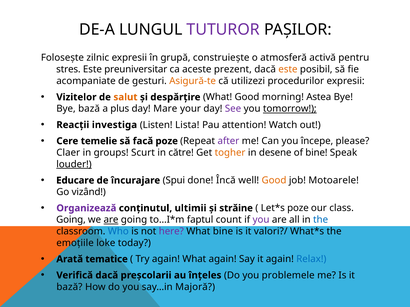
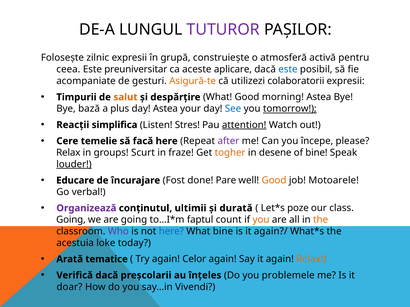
stres: stres -> ceea
prezent: prezent -> aplicare
este at (288, 69) colour: orange -> blue
procedurilor: procedurilor -> colaboratorii
Vizitelor: Vizitelor -> Timpurii
day Mare: Mare -> Astea
See colour: purple -> blue
investiga: investiga -> simplifica
Lista: Lista -> Stres
attention underline: none -> present
facă poze: poze -> here
Claer at (68, 153): Claer -> Relax
către: către -> fraze
Spui: Spui -> Fost
Încă: Încă -> Pare
vizând: vizând -> verbal
străine: străine -> durată
are at (111, 220) underline: present -> none
you at (261, 220) colour: purple -> orange
the at (321, 220) colour: blue -> orange
Who colour: blue -> purple
here at (171, 232) colour: purple -> blue
valori?/: valori?/ -> again?/
emoţiile: emoţiile -> acestuia
again What: What -> Celor
Relax at (311, 260) colour: blue -> orange
bază at (69, 287): bază -> doar
Majoră: Majoră -> Vivendi
